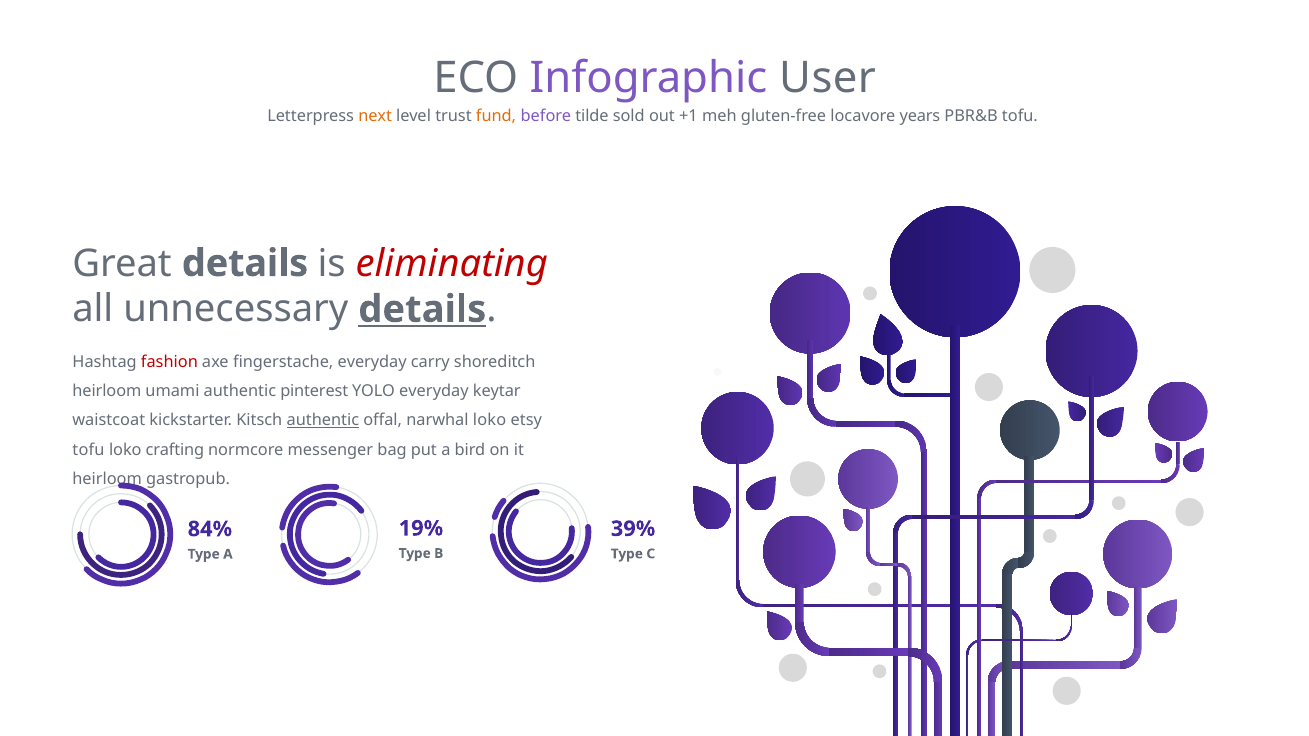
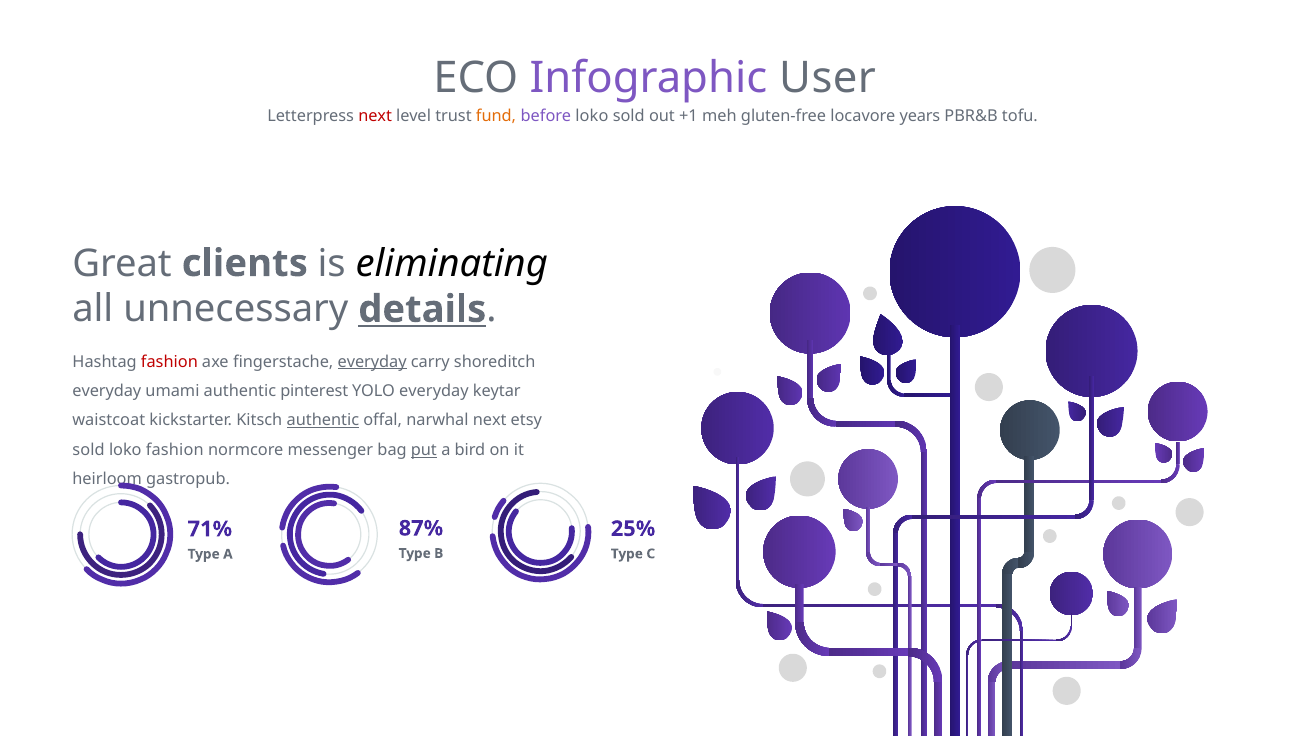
next at (375, 117) colour: orange -> red
before tilde: tilde -> loko
Great details: details -> clients
eliminating colour: red -> black
everyday at (372, 362) underline: none -> present
heirloom at (107, 391): heirloom -> everyday
narwhal loko: loko -> next
tofu at (88, 450): tofu -> sold
loko crafting: crafting -> fashion
put underline: none -> present
19%: 19% -> 87%
39%: 39% -> 25%
84%: 84% -> 71%
